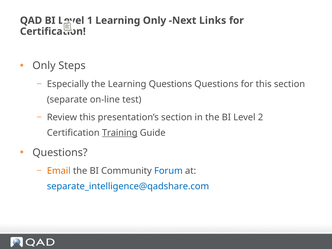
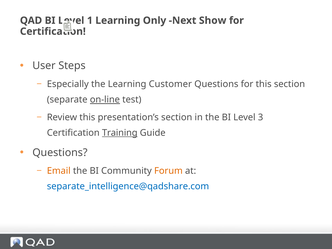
Links: Links -> Show
Only at (44, 66): Only -> User
Learning Questions: Questions -> Customer
on-line underline: none -> present
2: 2 -> 3
Forum colour: blue -> orange
